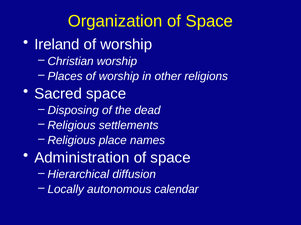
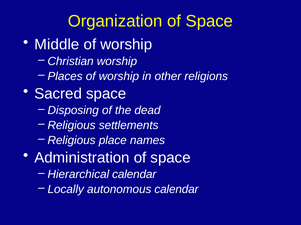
Ireland: Ireland -> Middle
Hierarchical diffusion: diffusion -> calendar
